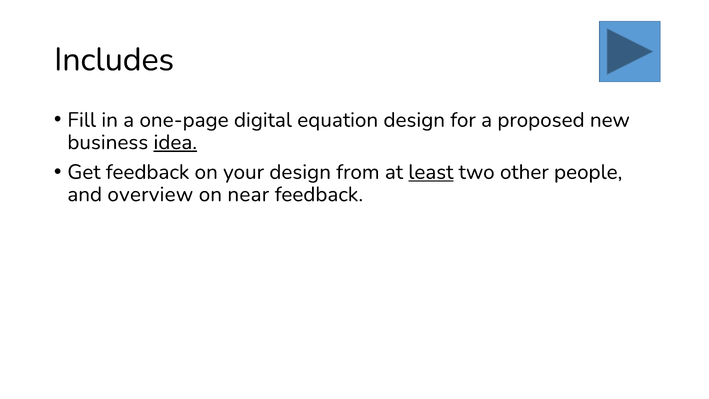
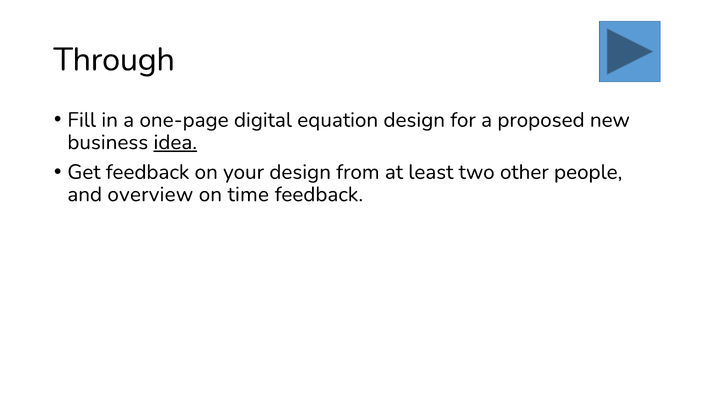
Includes: Includes -> Through
least underline: present -> none
near: near -> time
